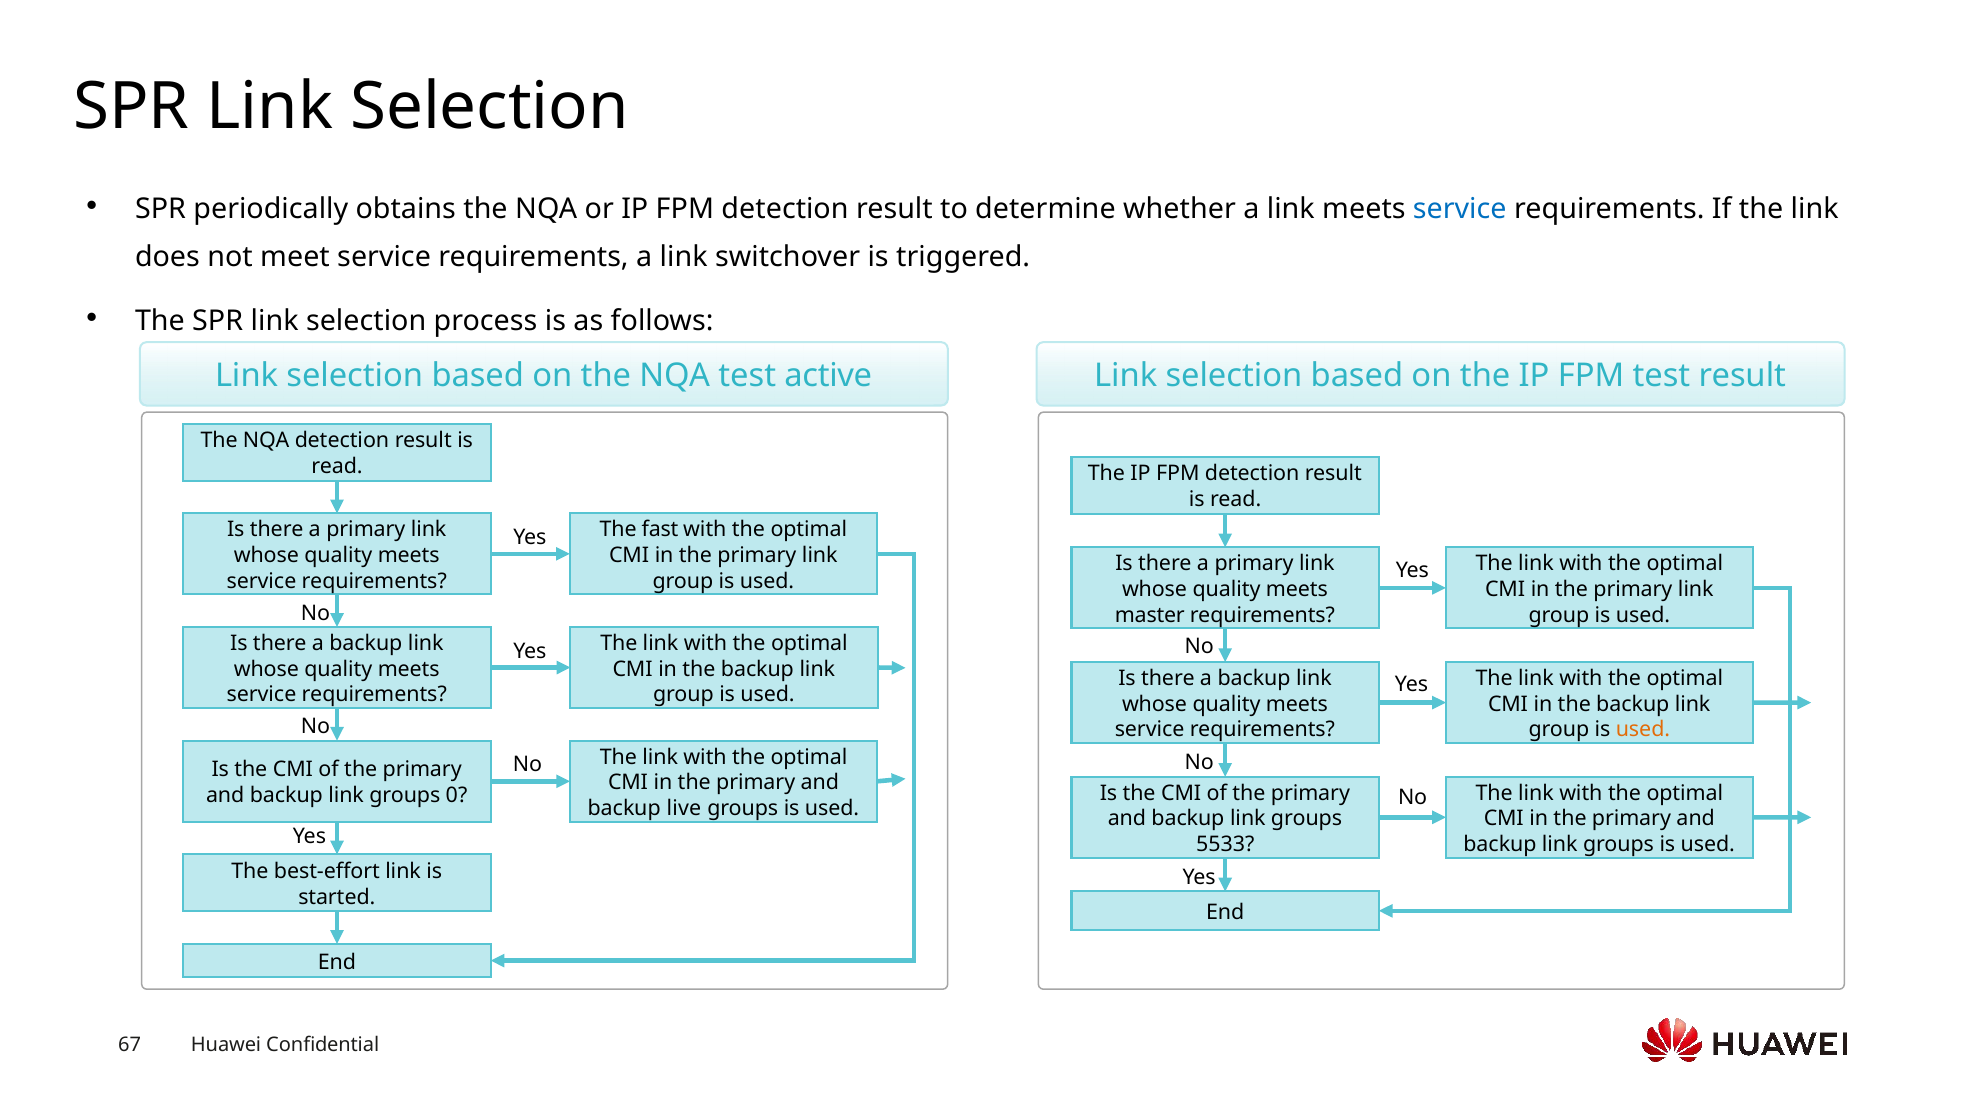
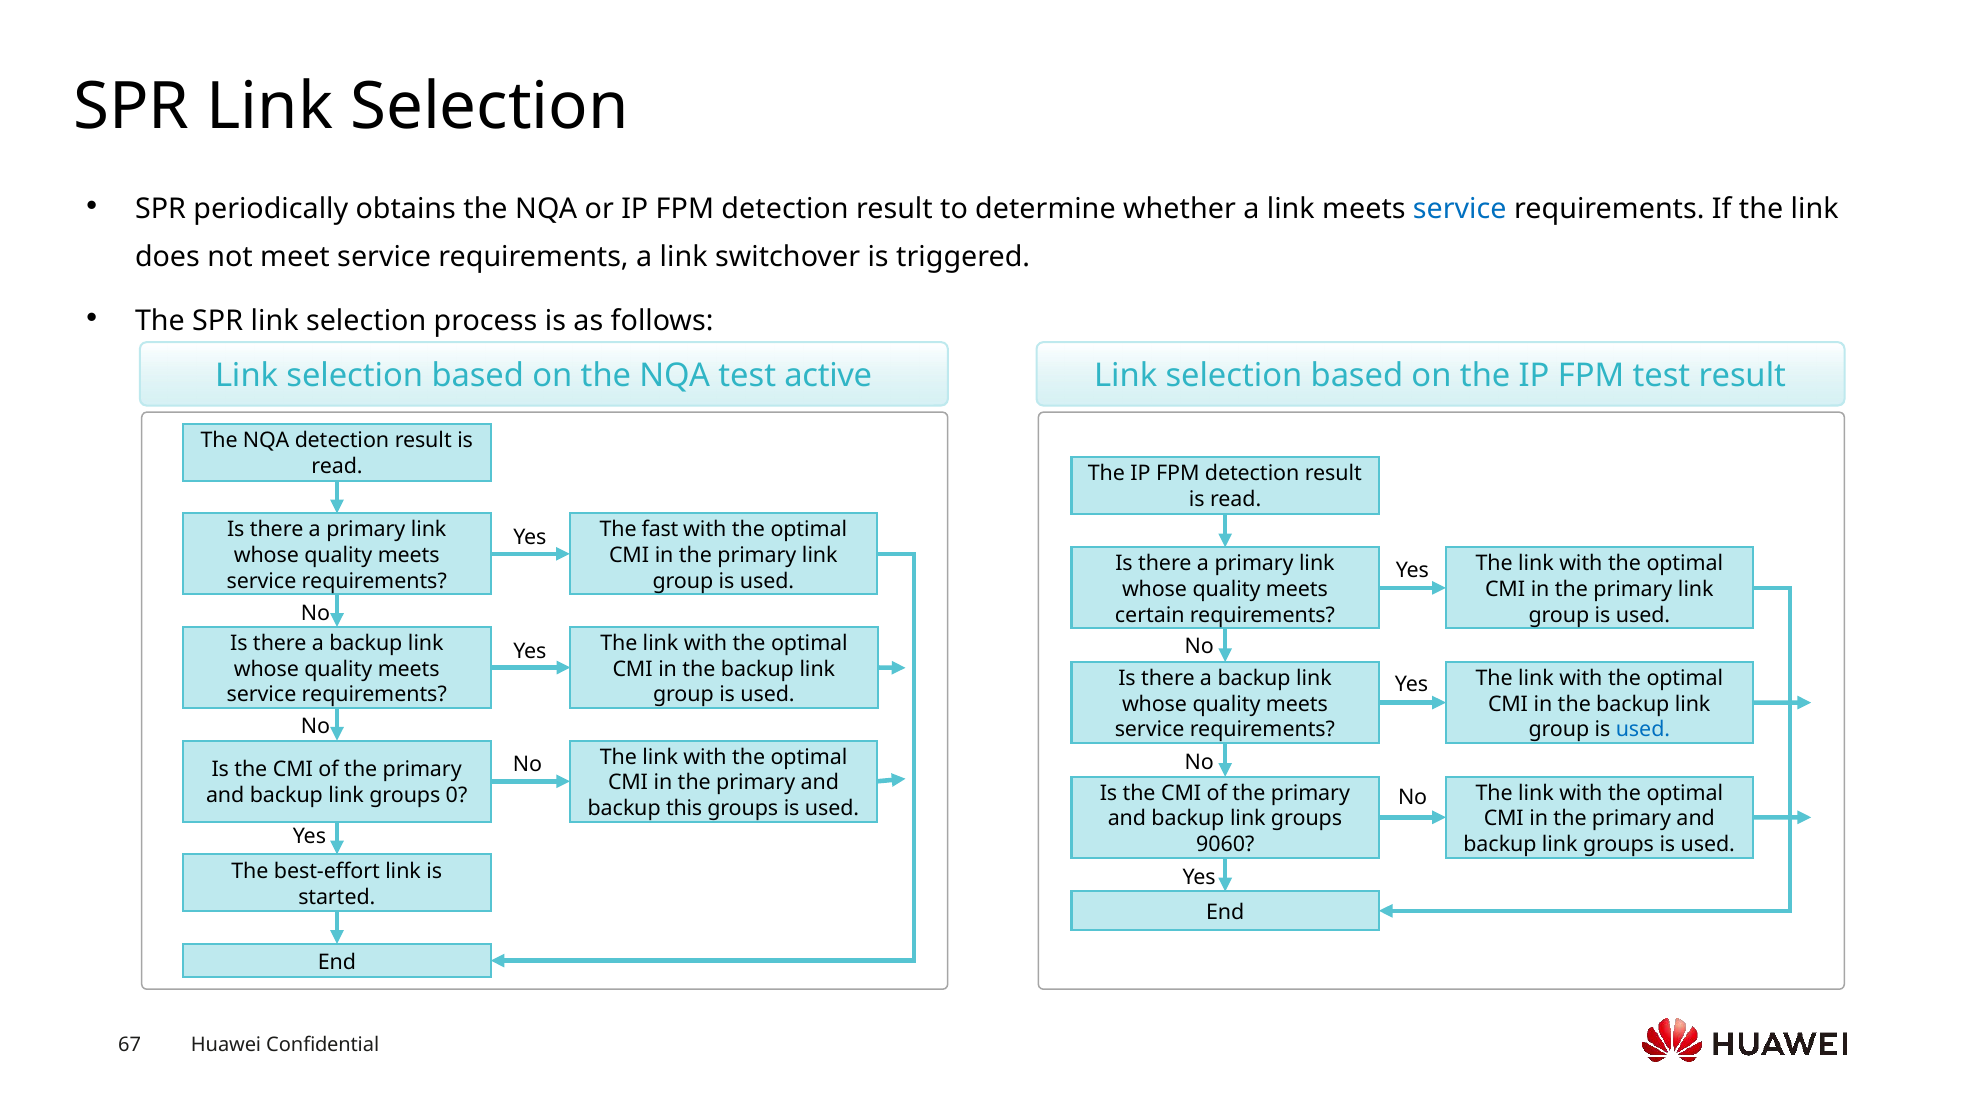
master: master -> certain
used at (1643, 730) colour: orange -> blue
live: live -> this
5533: 5533 -> 9060
